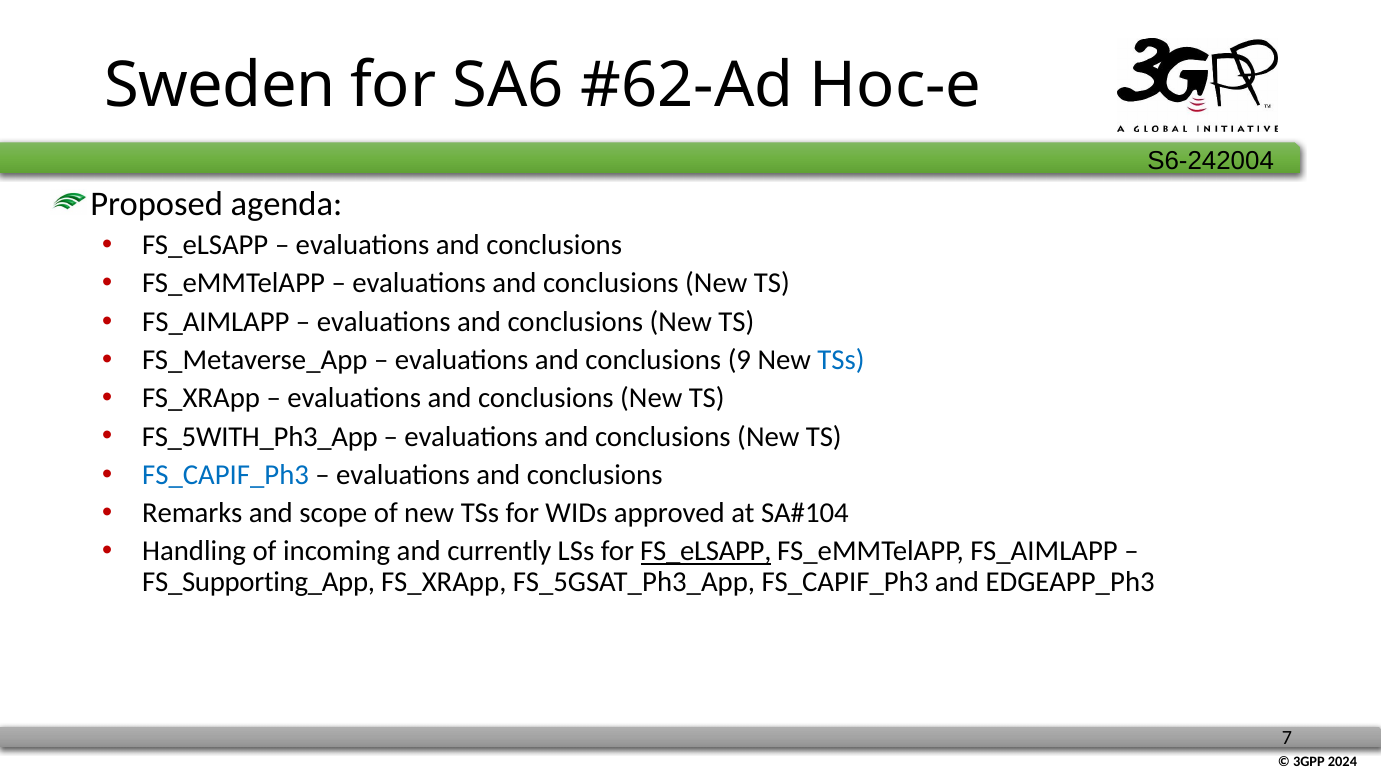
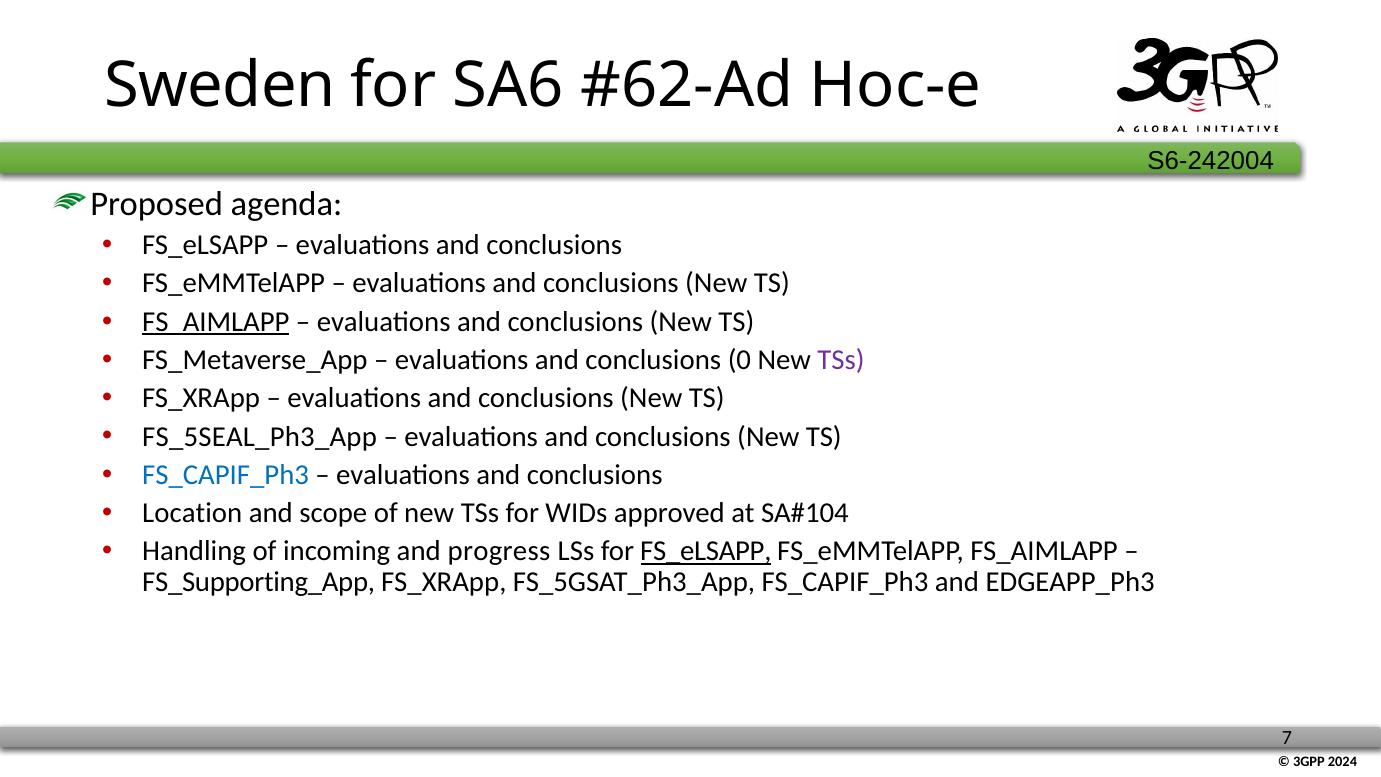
FS_AIMLAPP at (216, 322) underline: none -> present
9: 9 -> 0
TSs at (841, 360) colour: blue -> purple
FS_5WITH_Ph3_App: FS_5WITH_Ph3_App -> FS_5SEAL_Ph3_App
Remarks: Remarks -> Location
currently: currently -> progress
